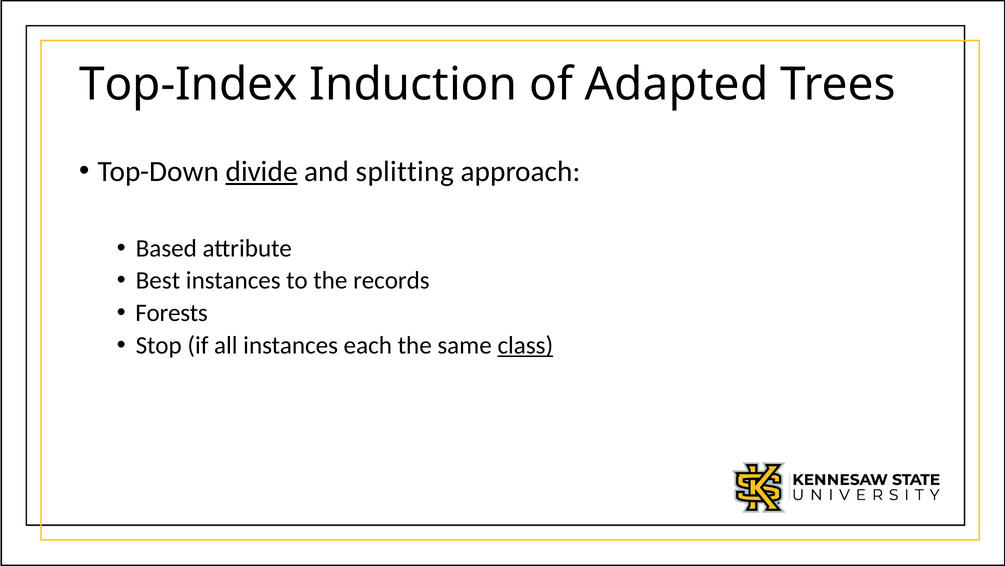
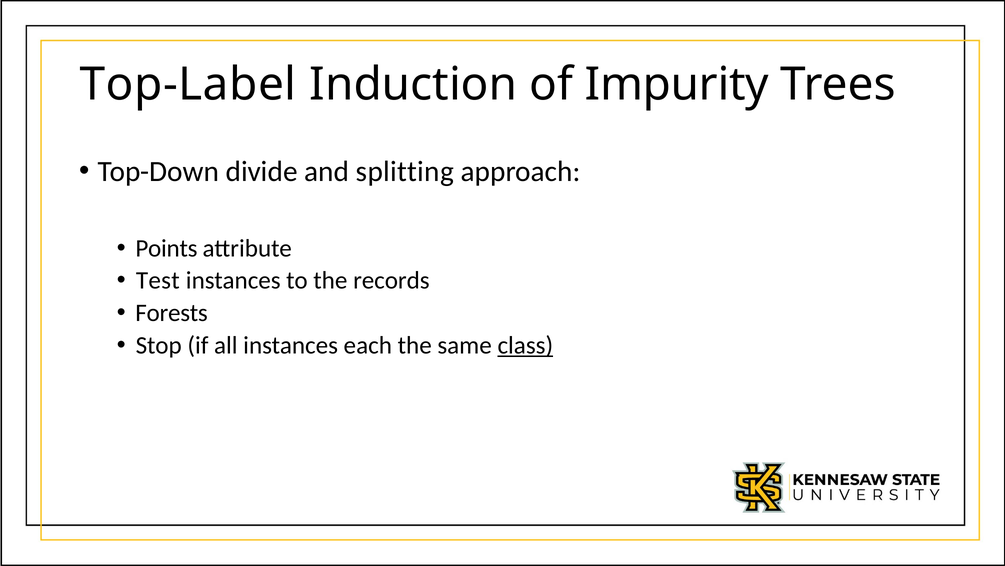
Top-Index: Top-Index -> Top-Label
Adapted: Adapted -> Impurity
divide underline: present -> none
Based: Based -> Points
Best: Best -> Test
